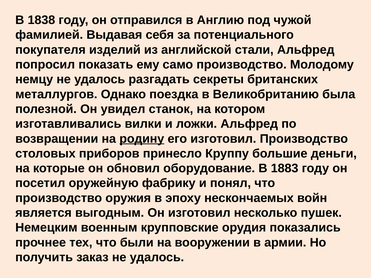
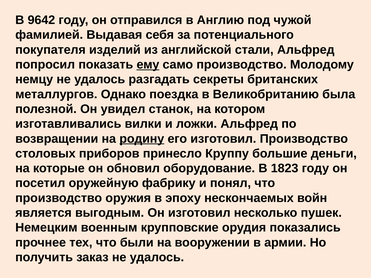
1838: 1838 -> 9642
ему underline: none -> present
1883: 1883 -> 1823
